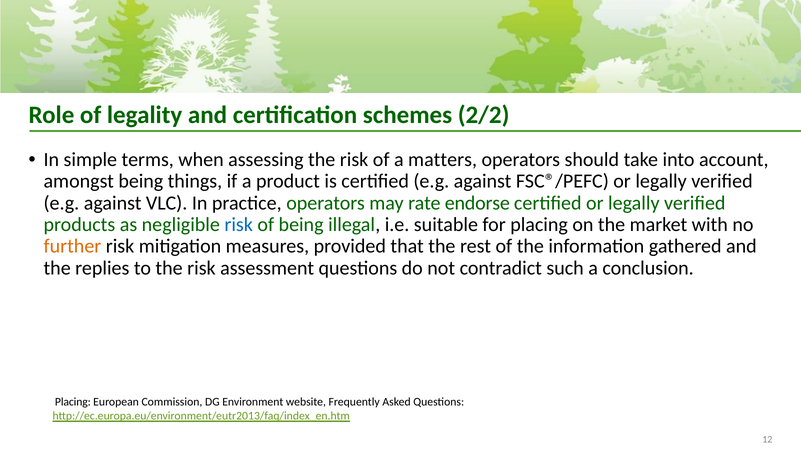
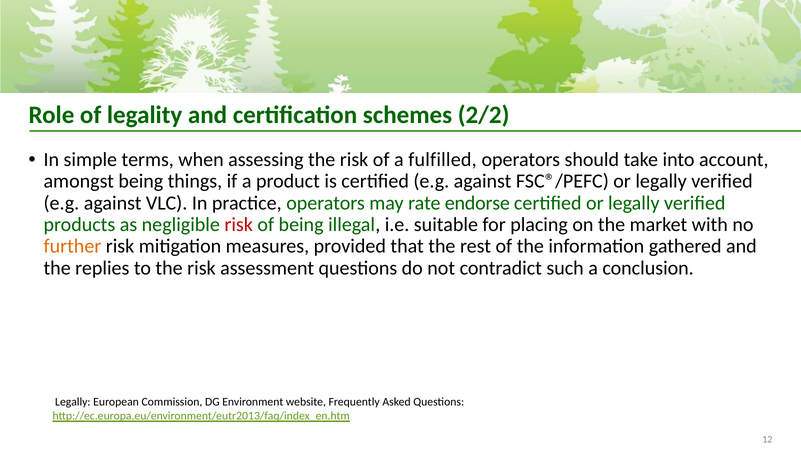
matters: matters -> fulfilled
risk at (239, 224) colour: blue -> red
Placing at (73, 402): Placing -> Legally
